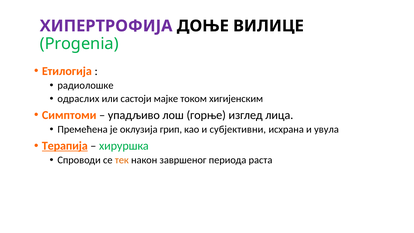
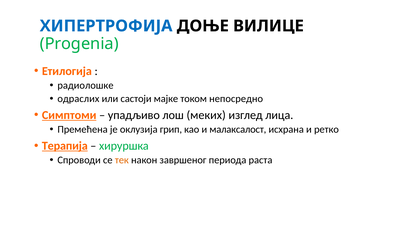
ХИПЕРТРОФИЈА colour: purple -> blue
хигијенским: хигијенским -> непосредно
Симптоми underline: none -> present
горње: горње -> меких
субјективни: субјективни -> малаксалост
увула: увула -> ретко
